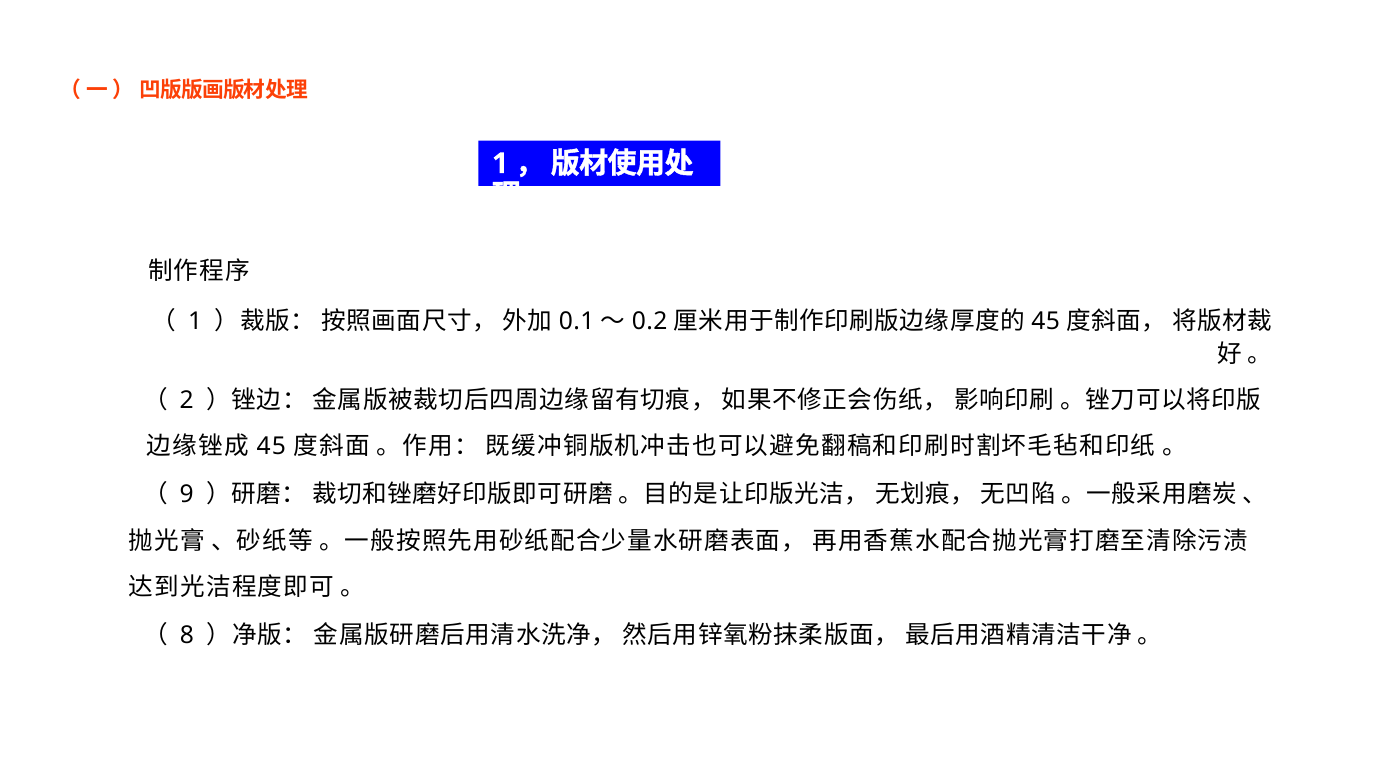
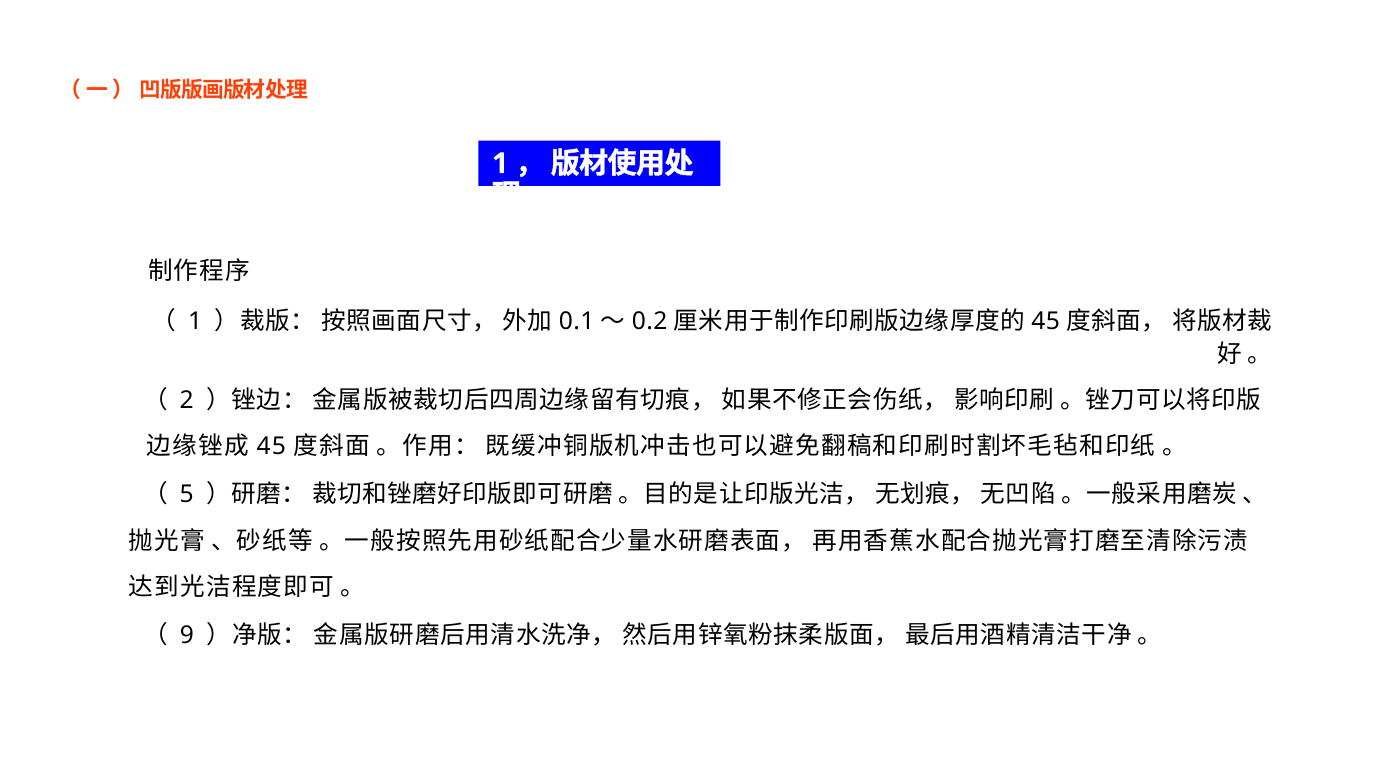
9: 9 -> 5
8: 8 -> 9
